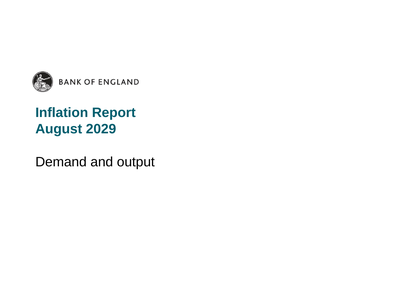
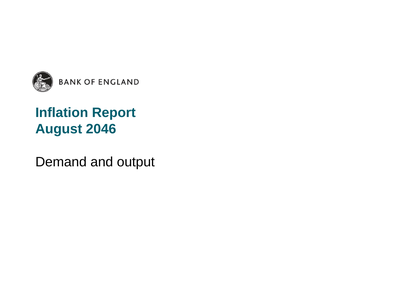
2029: 2029 -> 2046
